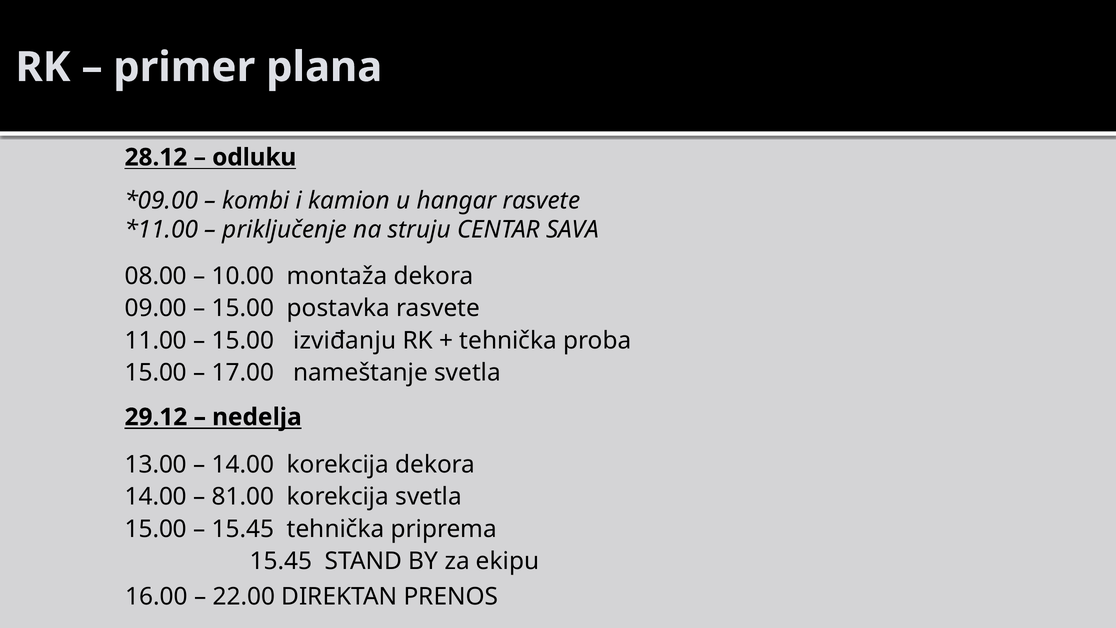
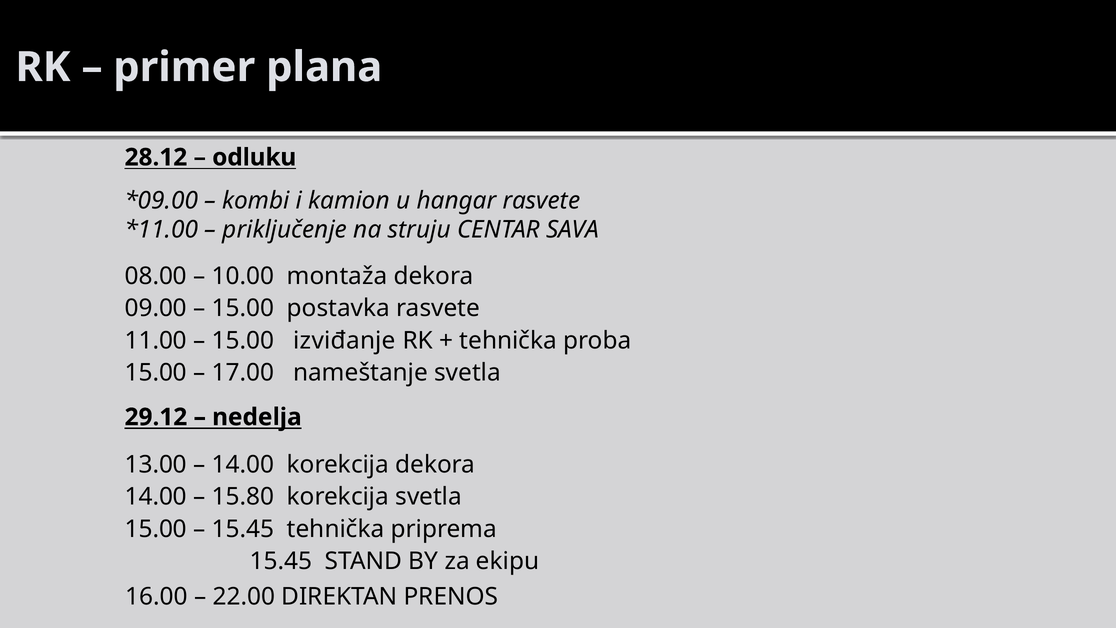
izviđanju: izviđanju -> izviđanje
81.00: 81.00 -> 15.80
